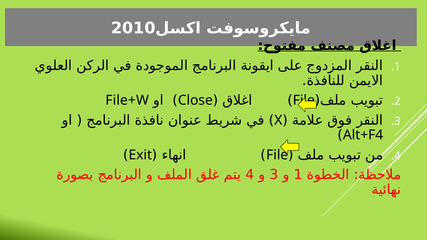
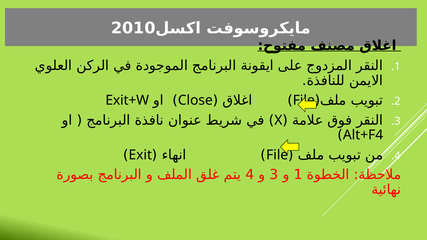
File+W: File+W -> Exit+W
